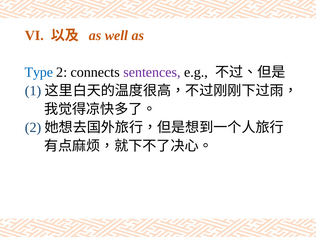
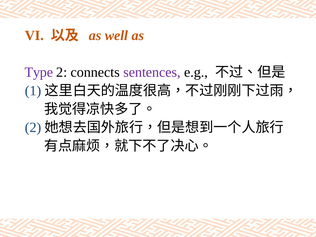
Type colour: blue -> purple
